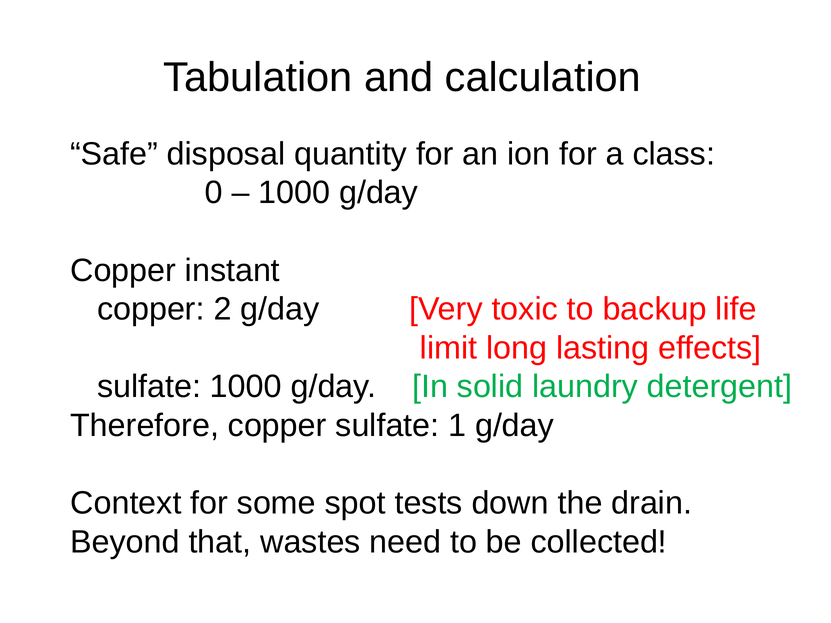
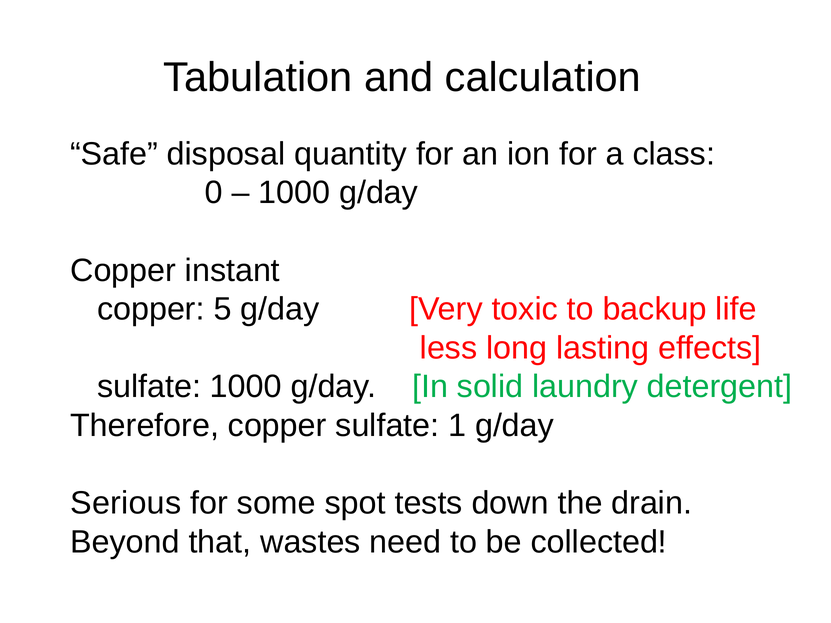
2: 2 -> 5
limit: limit -> less
Context: Context -> Serious
